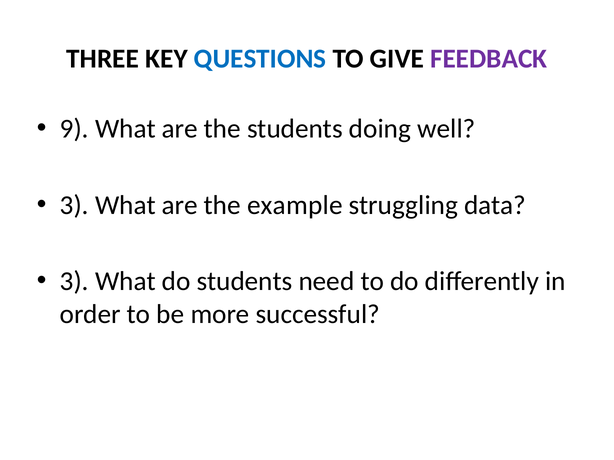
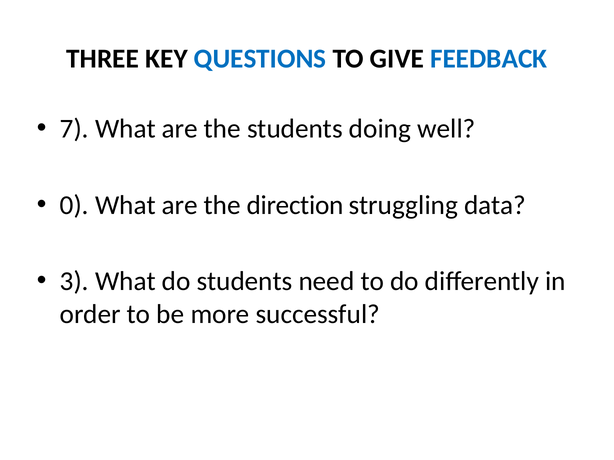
FEEDBACK colour: purple -> blue
9: 9 -> 7
3 at (74, 205): 3 -> 0
example: example -> direction
